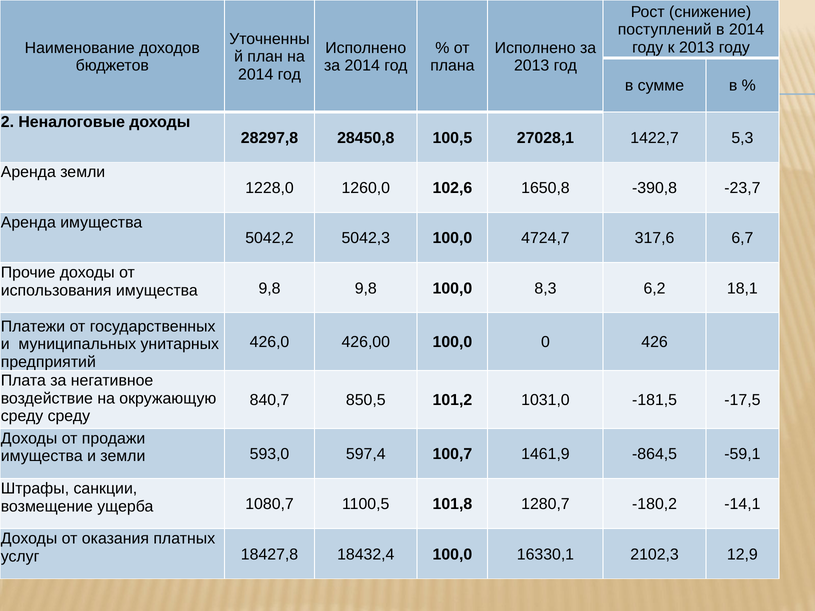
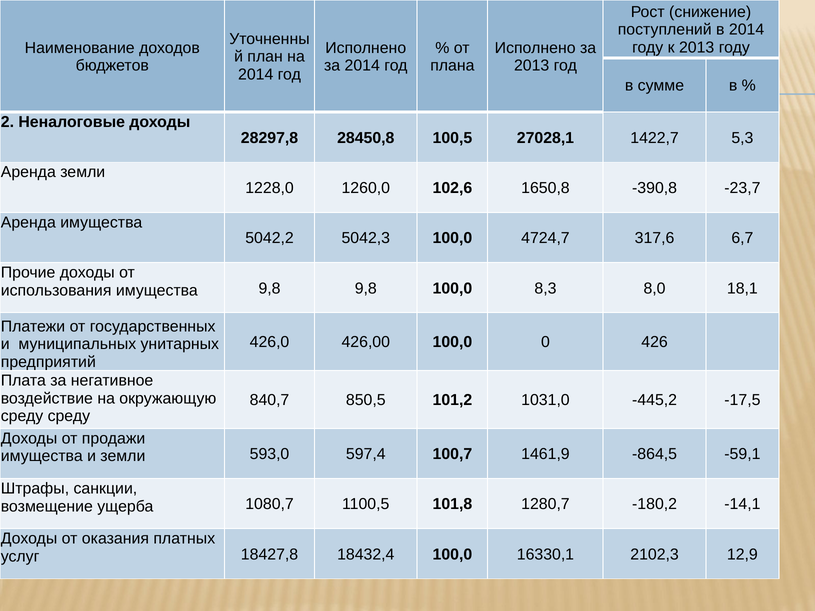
6,2: 6,2 -> 8,0
-181,5: -181,5 -> -445,2
